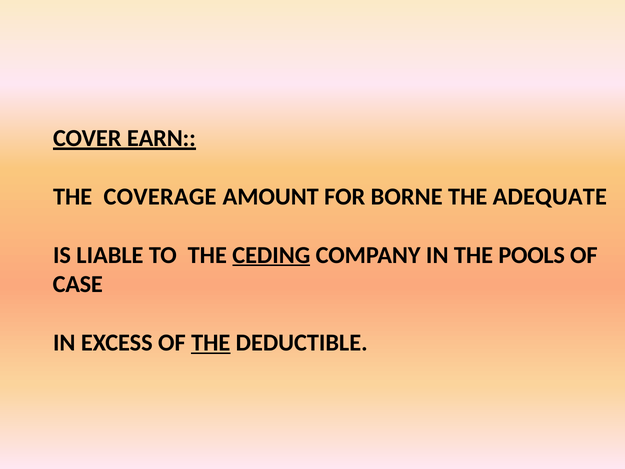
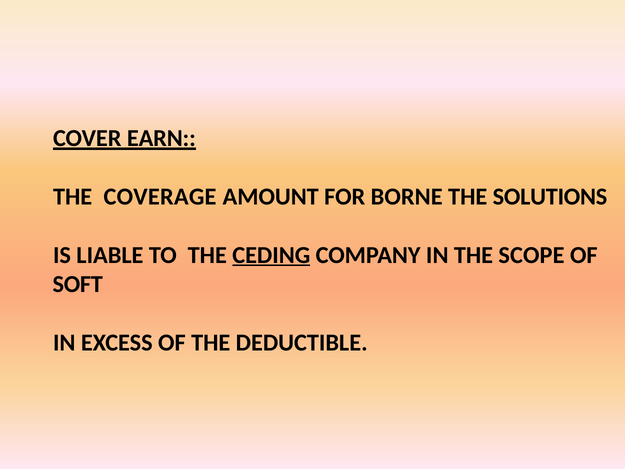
ADEQUATE: ADEQUATE -> SOLUTIONS
POOLS: POOLS -> SCOPE
CASE: CASE -> SOFT
THE at (211, 342) underline: present -> none
